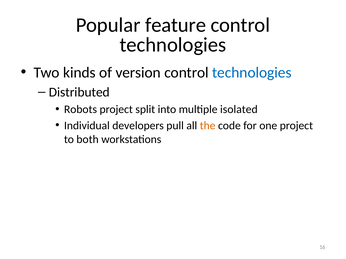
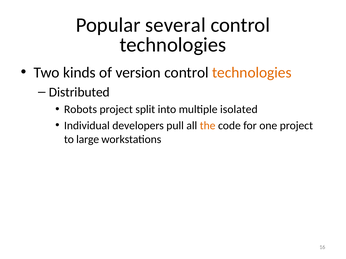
feature: feature -> several
technologies at (252, 73) colour: blue -> orange
both: both -> large
